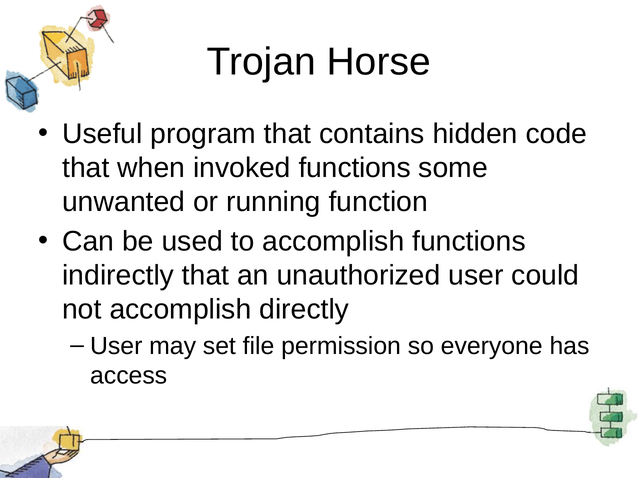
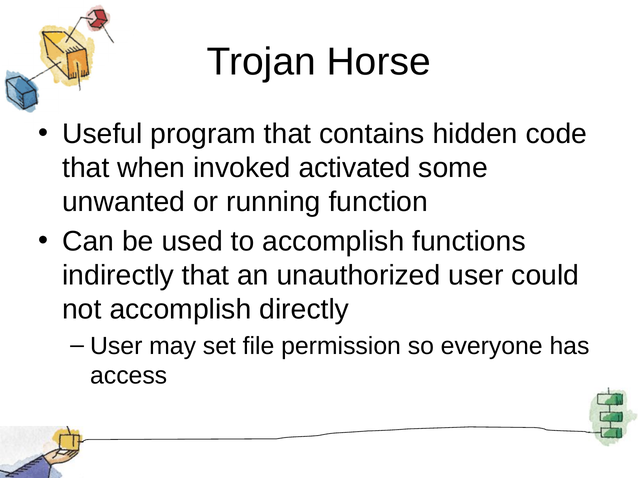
invoked functions: functions -> activated
